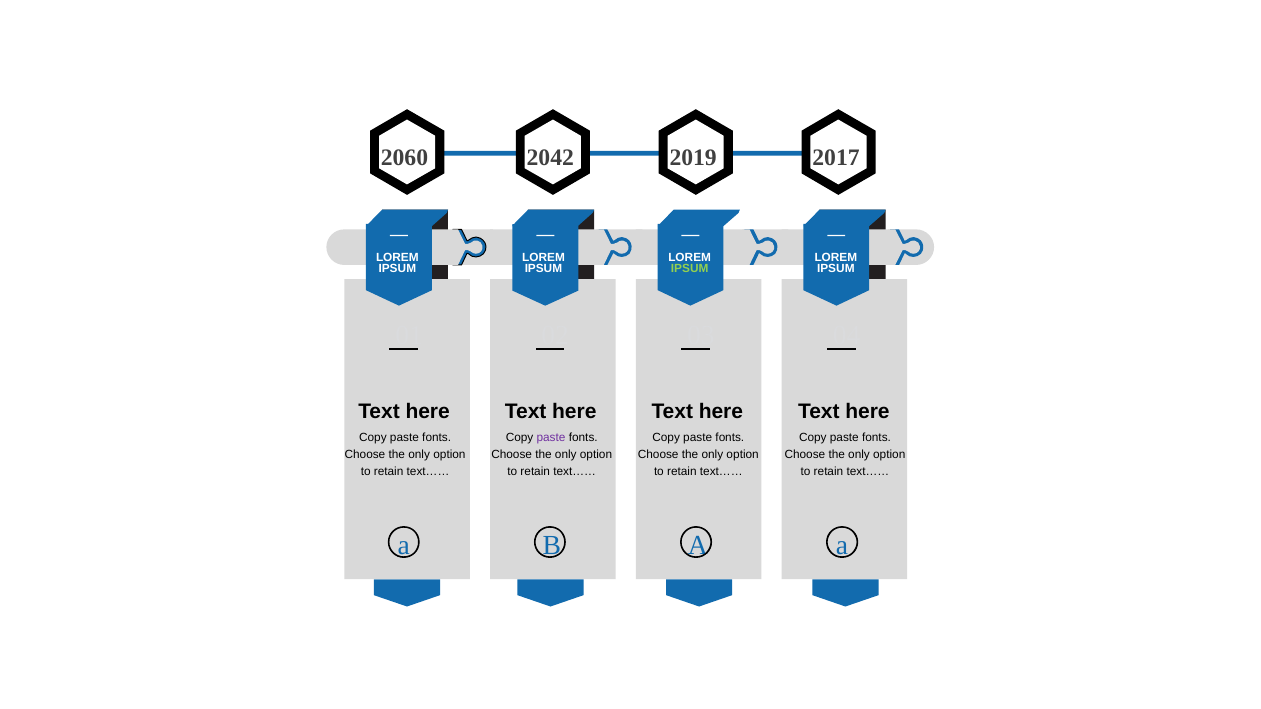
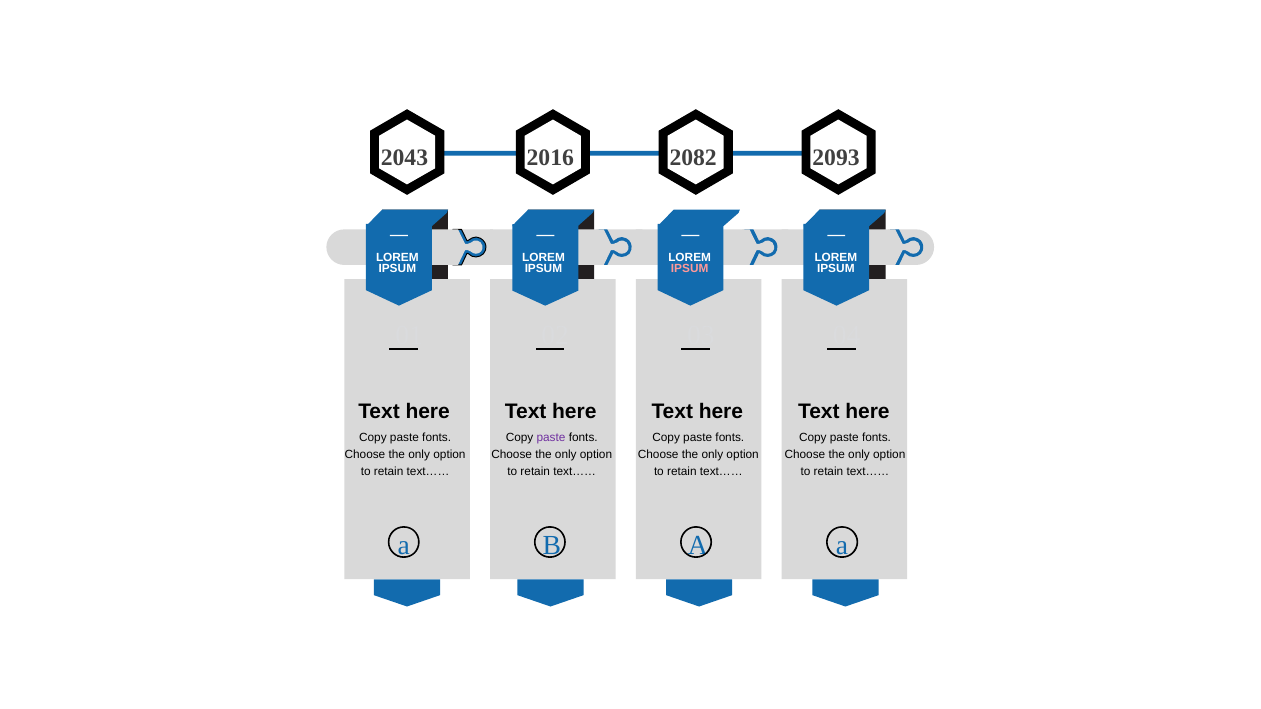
2060: 2060 -> 2043
2042: 2042 -> 2016
2019: 2019 -> 2082
2017: 2017 -> 2093
IPSUM at (690, 269) colour: light green -> pink
